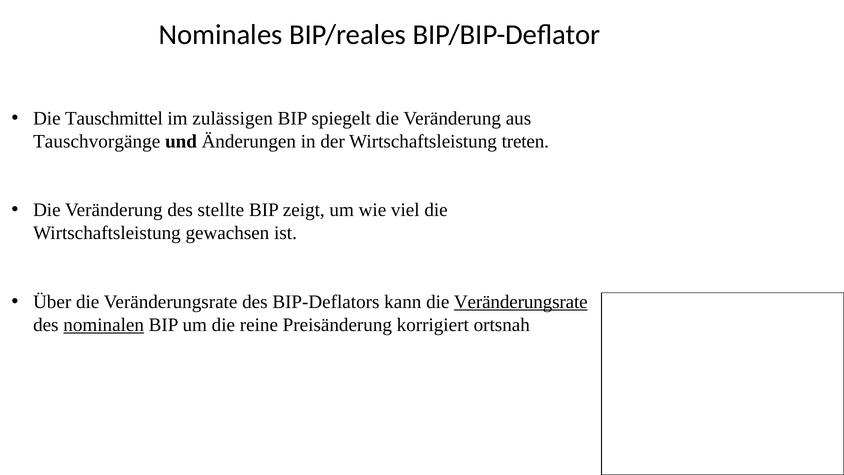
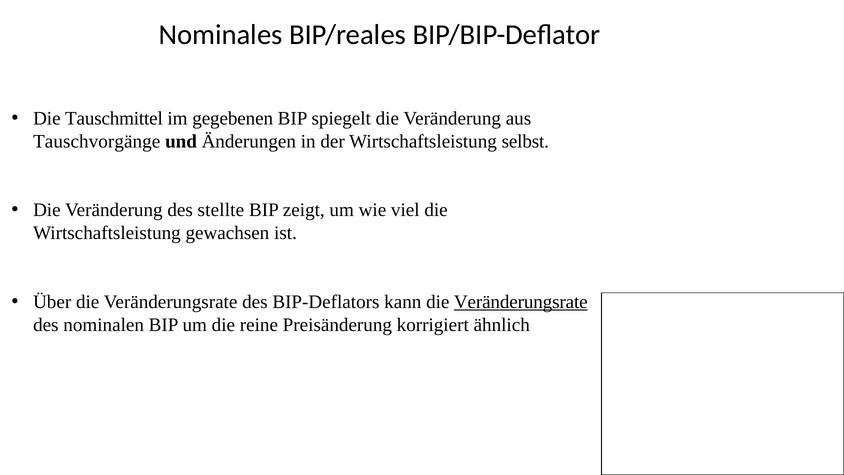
zulässigen: zulässigen -> gegebenen
treten: treten -> selbst
nominalen underline: present -> none
ortsnah: ortsnah -> ähnlich
